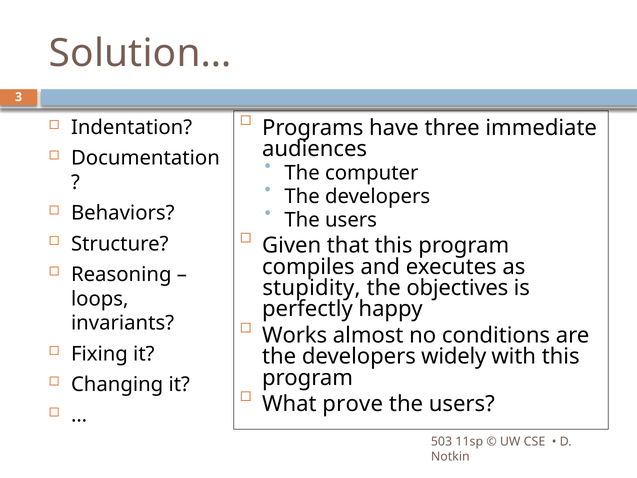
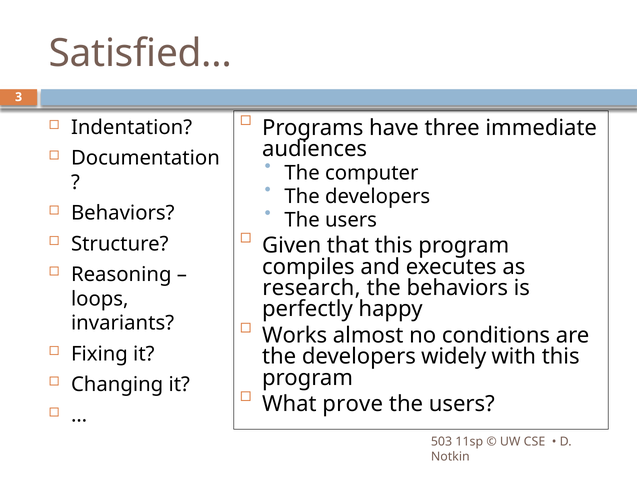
Solution…: Solution… -> Satisfied…
stupidity: stupidity -> research
the objectives: objectives -> behaviors
